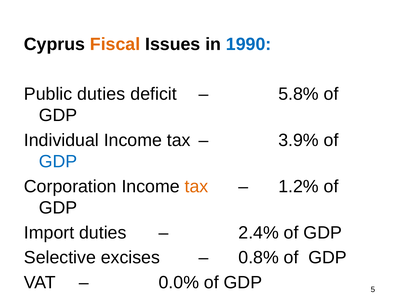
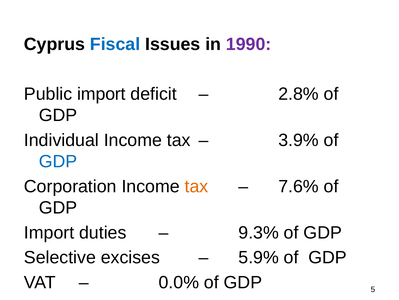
Fiscal colour: orange -> blue
1990 colour: blue -> purple
Public duties: duties -> import
5.8%: 5.8% -> 2.8%
1.2%: 1.2% -> 7.6%
2.4%: 2.4% -> 9.3%
0.8%: 0.8% -> 5.9%
